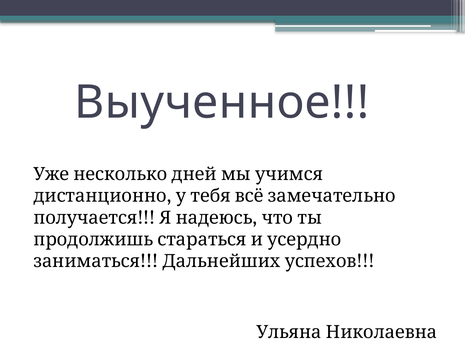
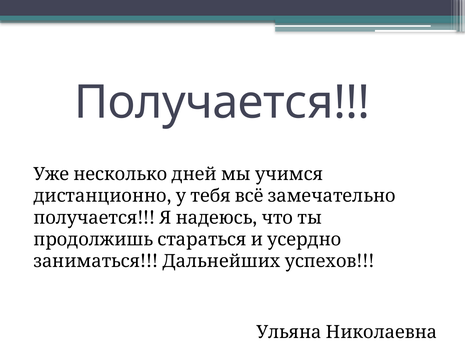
Выученное at (222, 103): Выученное -> Получается
